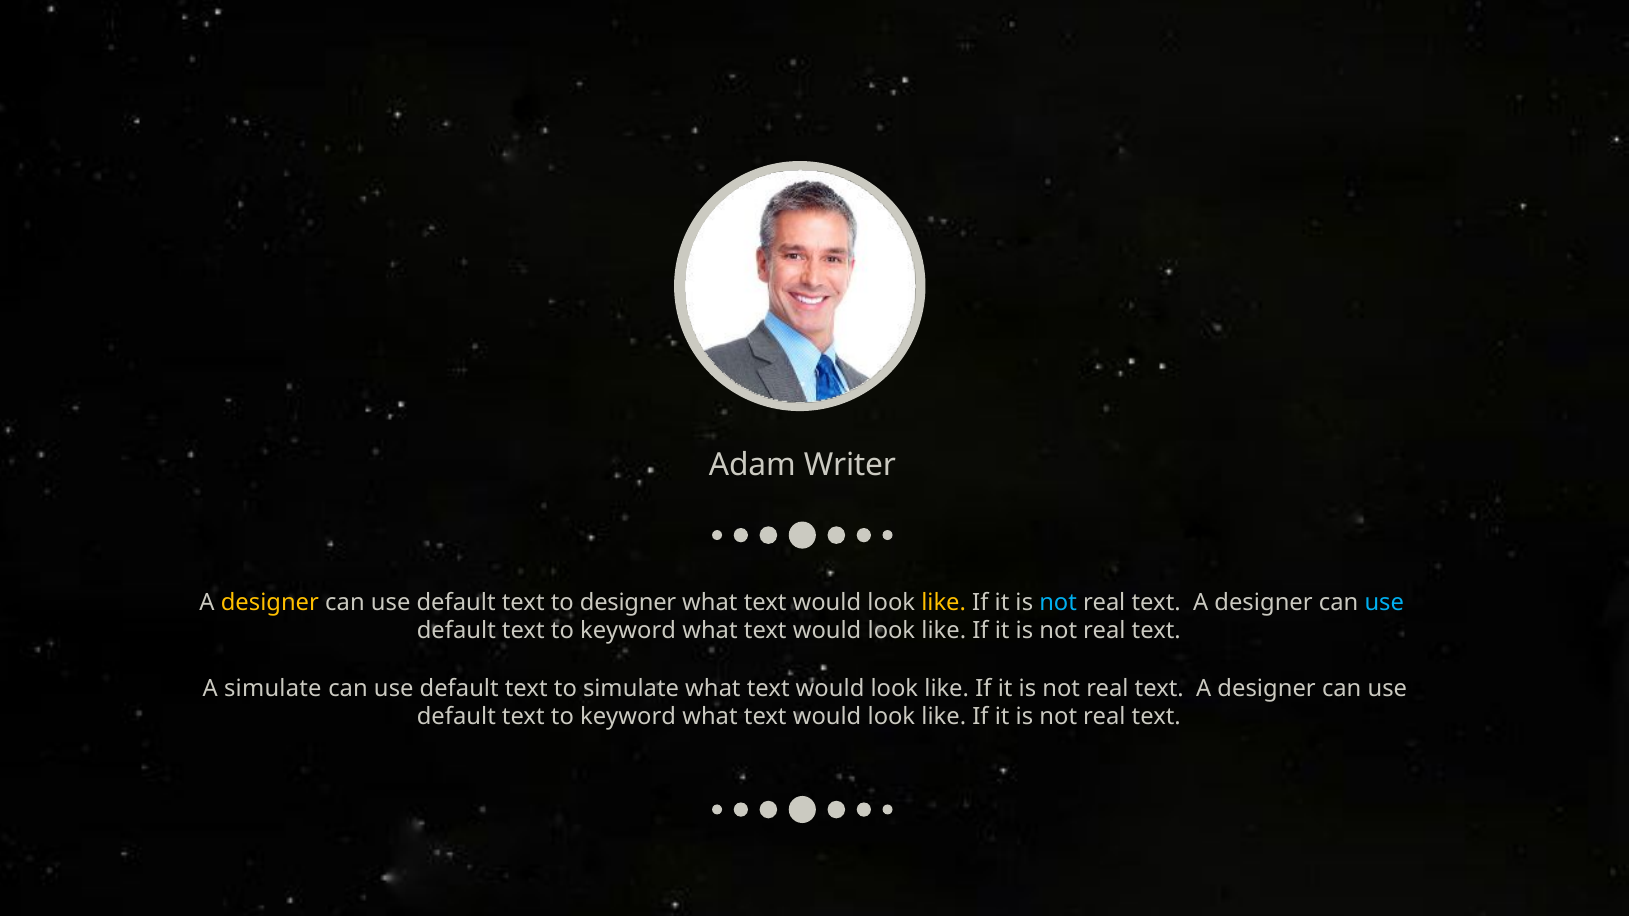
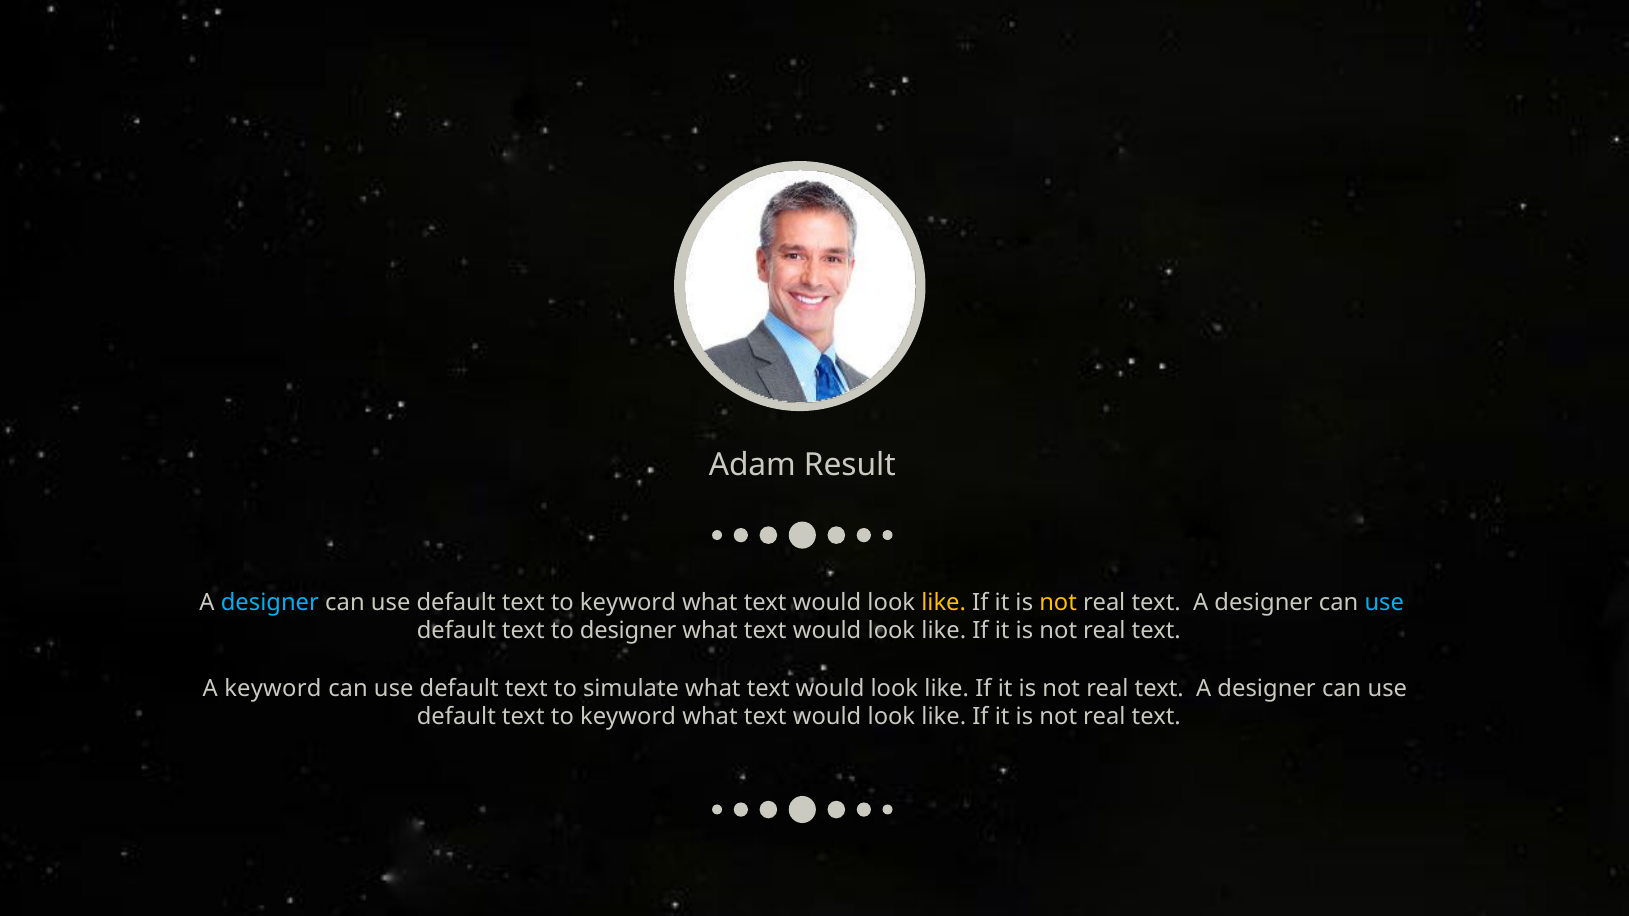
Writer: Writer -> Result
designer at (270, 603) colour: yellow -> light blue
designer at (628, 603): designer -> keyword
not at (1058, 603) colour: light blue -> yellow
keyword at (628, 631): keyword -> designer
A simulate: simulate -> keyword
